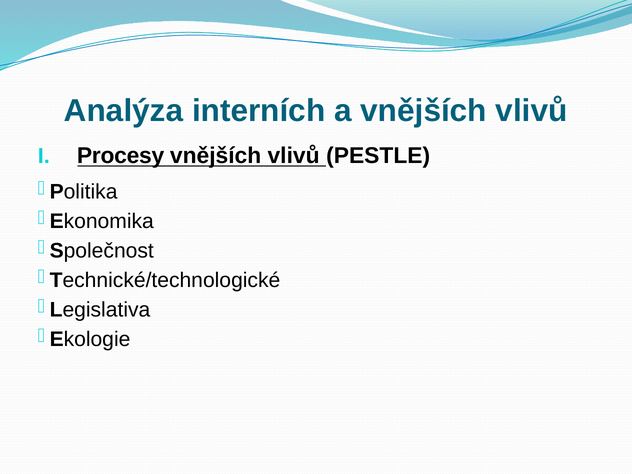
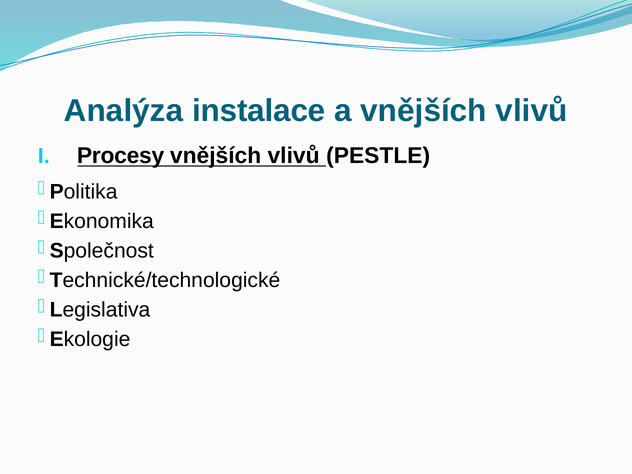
interních: interních -> instalace
